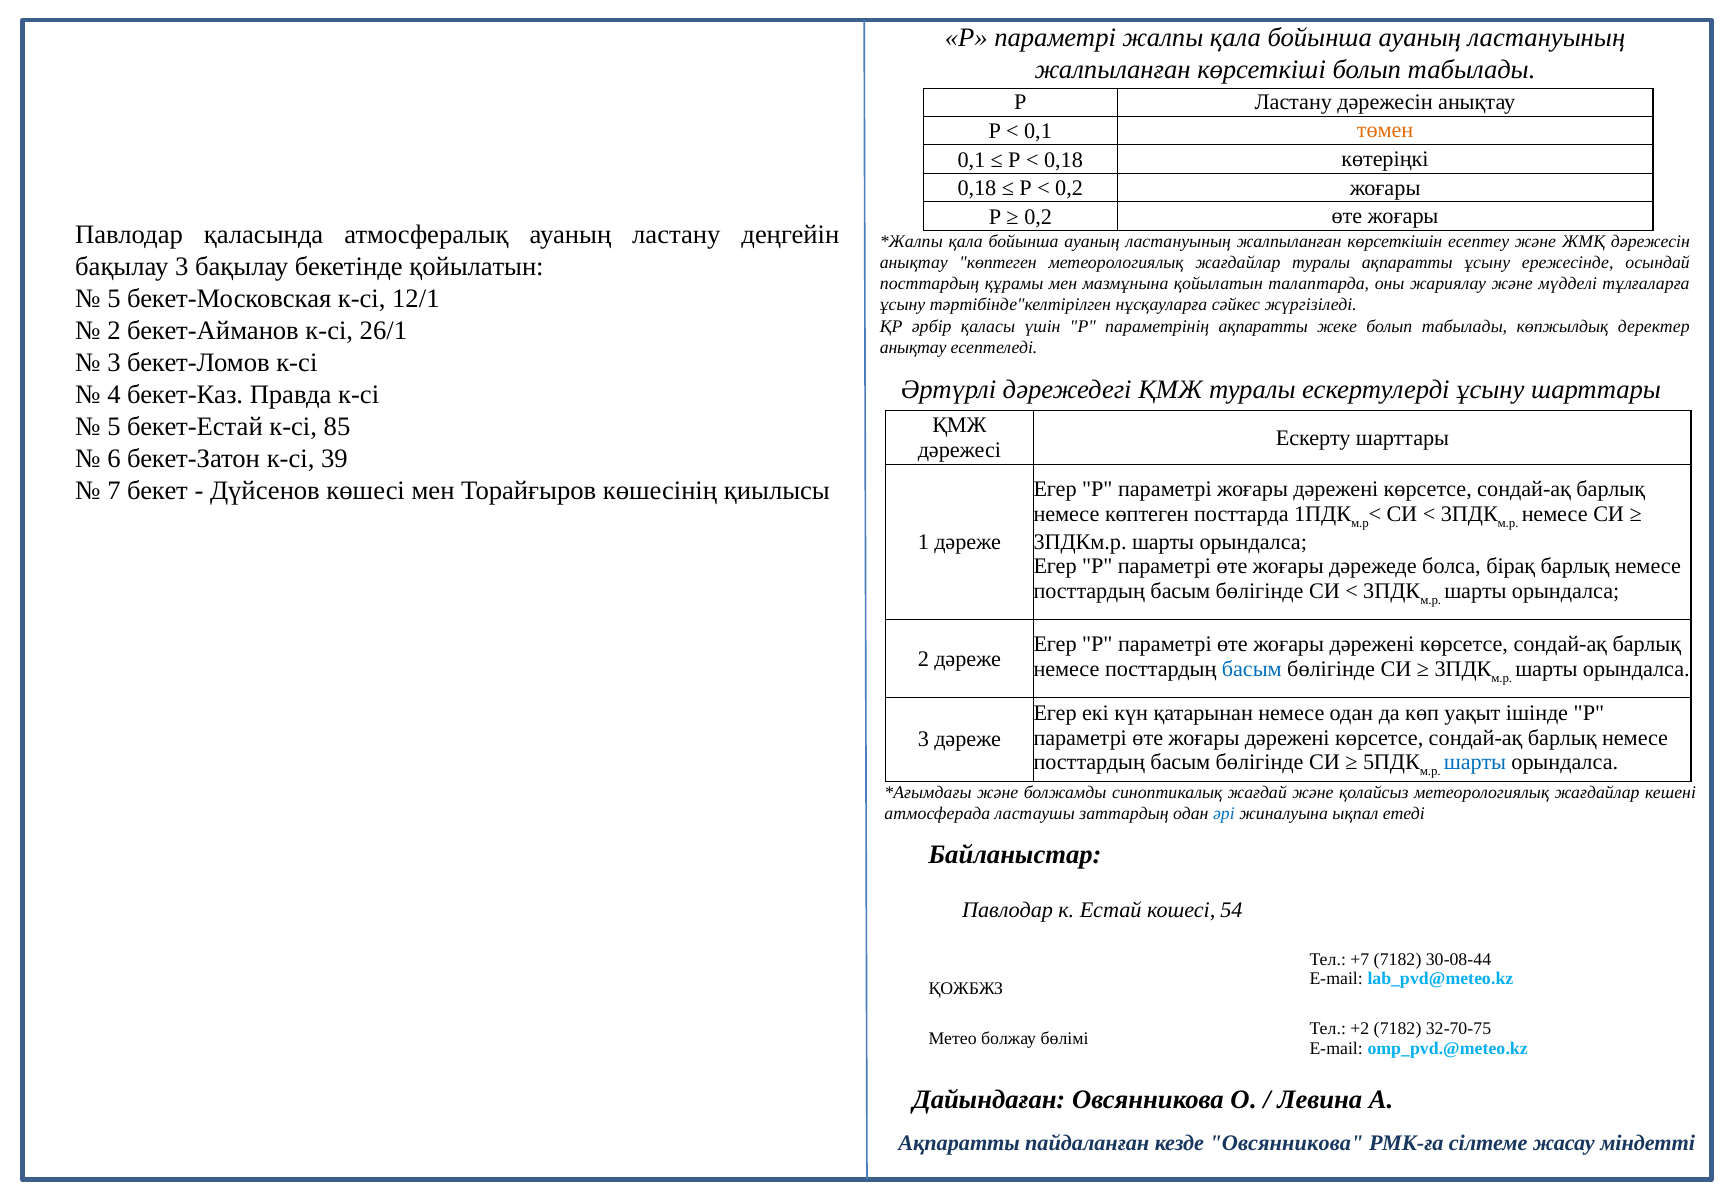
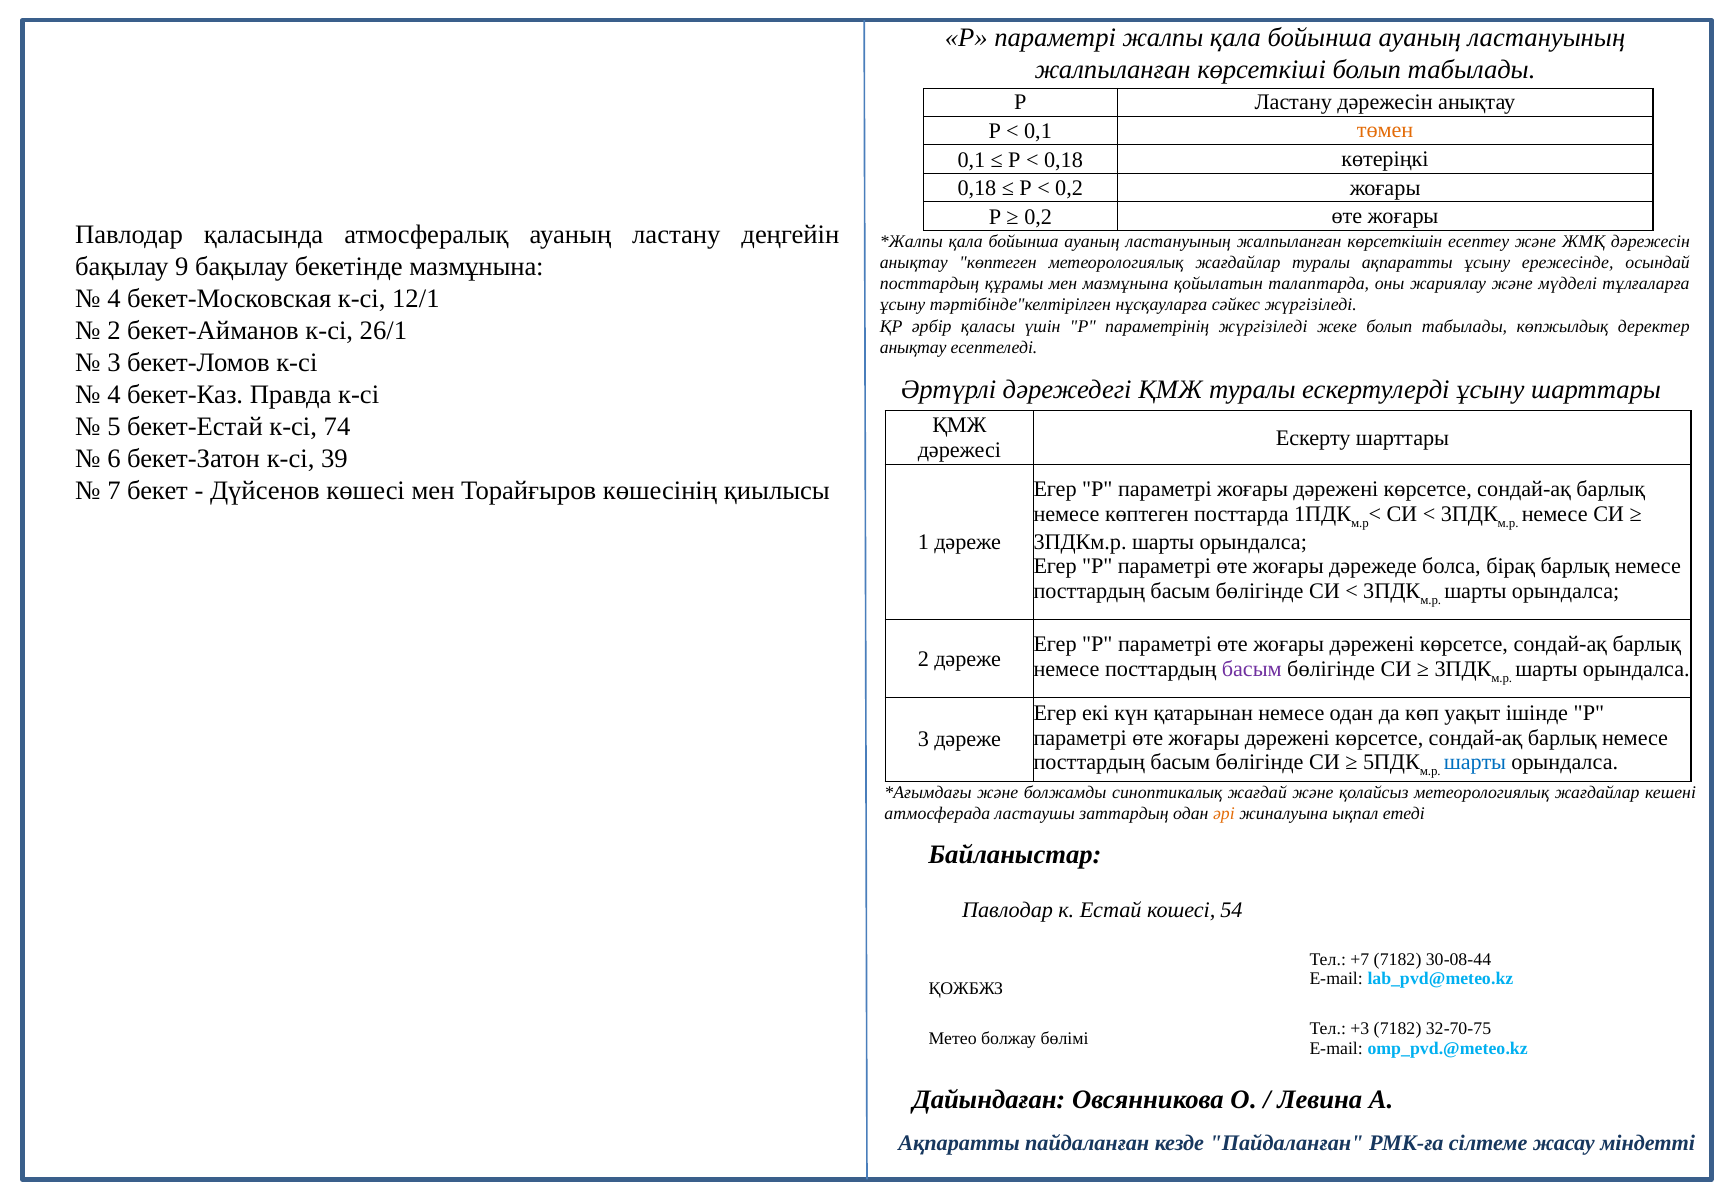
бақылау 3: 3 -> 9
бекетінде қойылатын: қойылатын -> мазмұнына
5 at (114, 299): 5 -> 4
параметрінің ақпаратты: ақпаратты -> жүргізіледі
85: 85 -> 74
басым at (1252, 669) colour: blue -> purple
әрі colour: blue -> orange
+2: +2 -> +3
кезде Овсянникова: Овсянникова -> Пайдаланған
